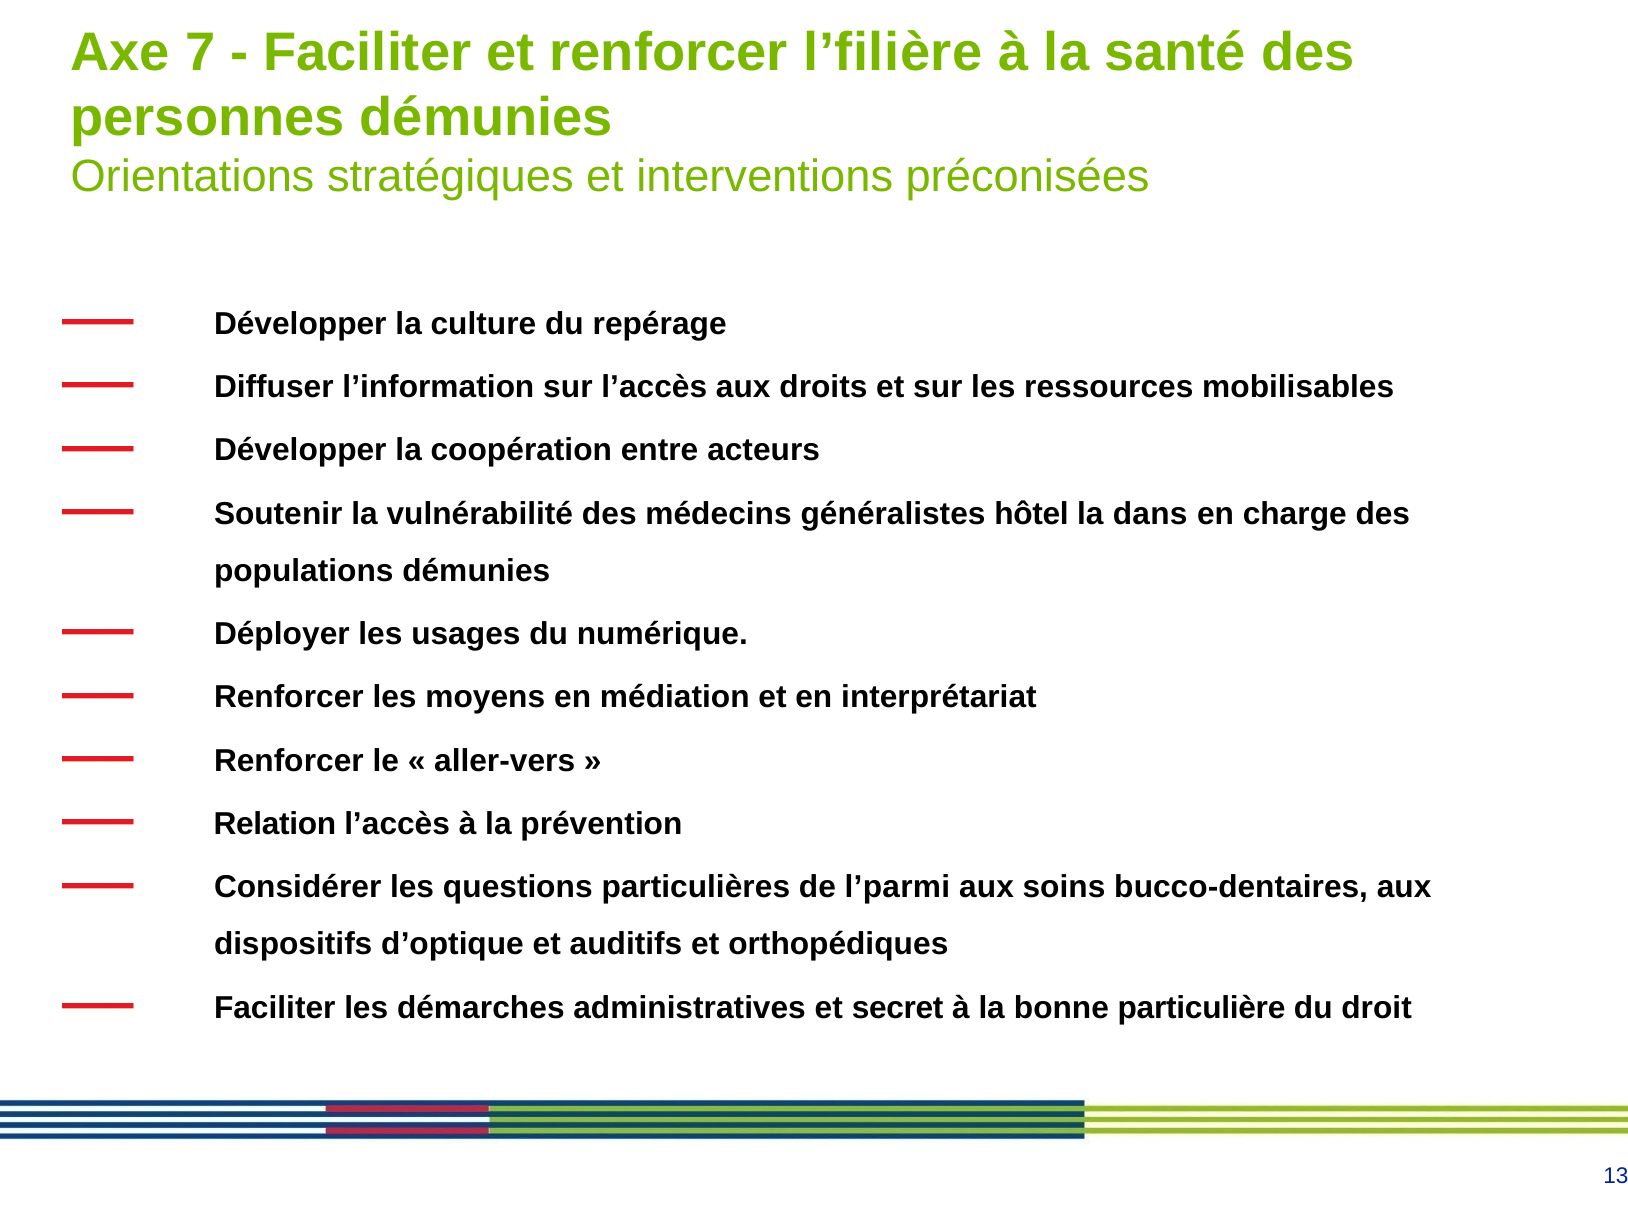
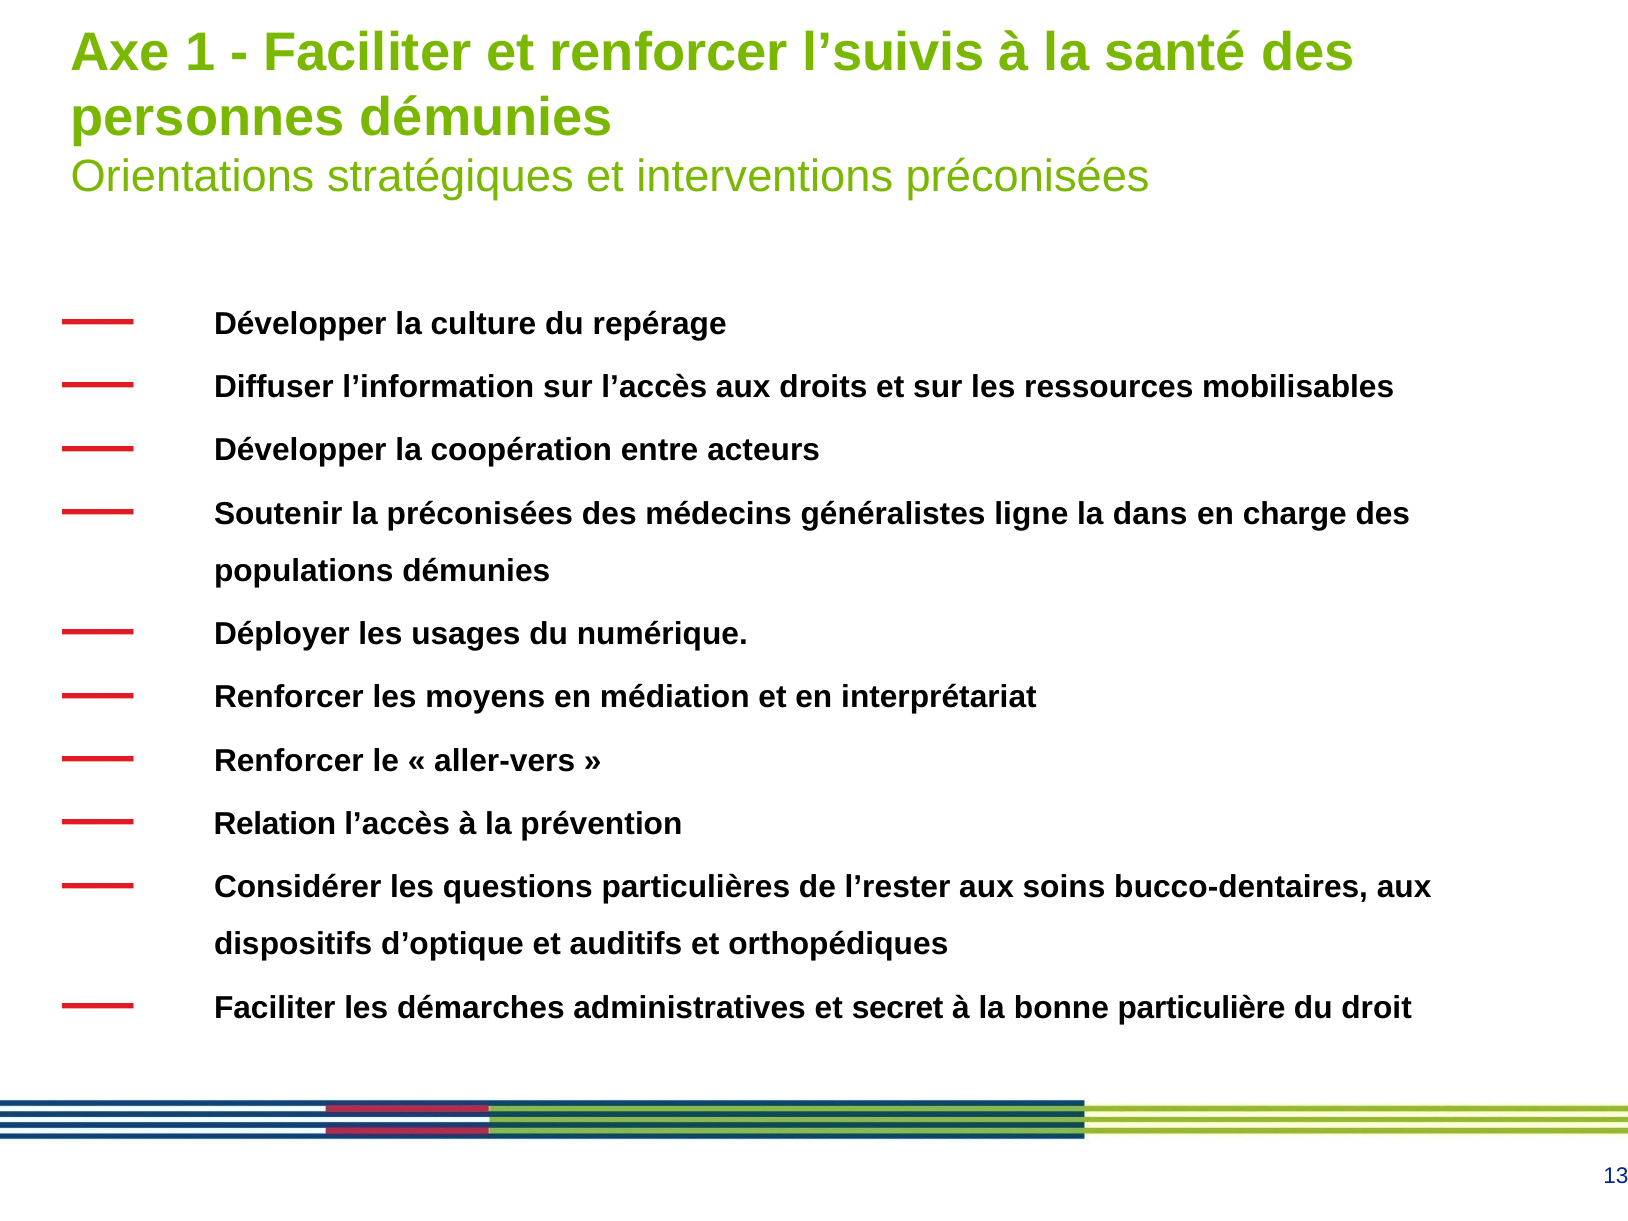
7: 7 -> 1
l’filière: l’filière -> l’suivis
la vulnérabilité: vulnérabilité -> préconisées
hôtel: hôtel -> ligne
l’parmi: l’parmi -> l’rester
